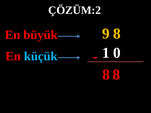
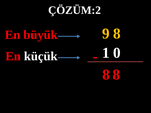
küçük colour: light blue -> white
